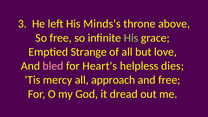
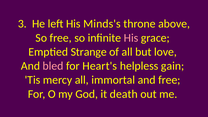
His at (131, 38) colour: light green -> pink
dies: dies -> gain
approach: approach -> immortal
dread: dread -> death
